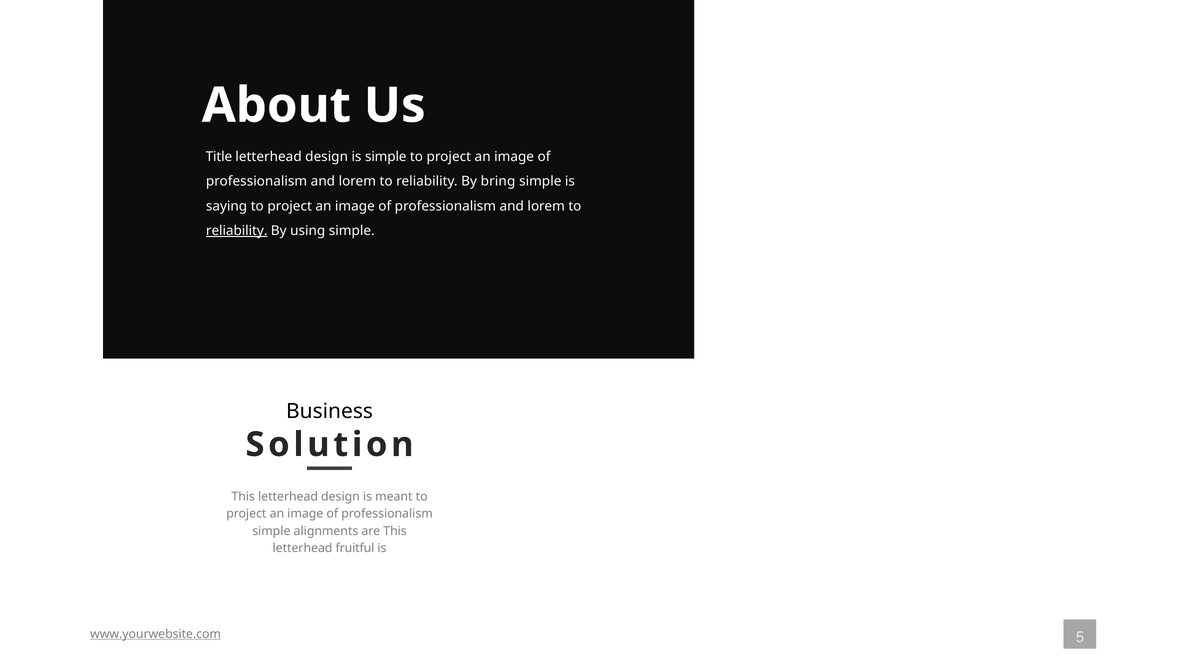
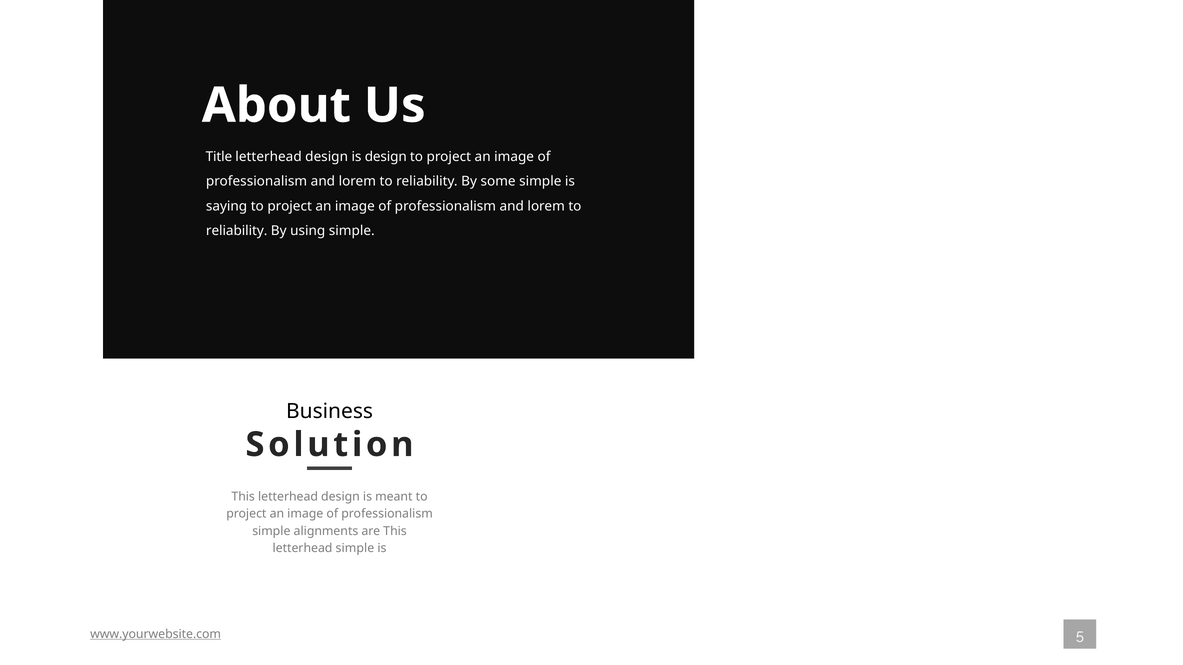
is simple: simple -> design
bring: bring -> some
reliability at (237, 231) underline: present -> none
letterhead fruitful: fruitful -> simple
